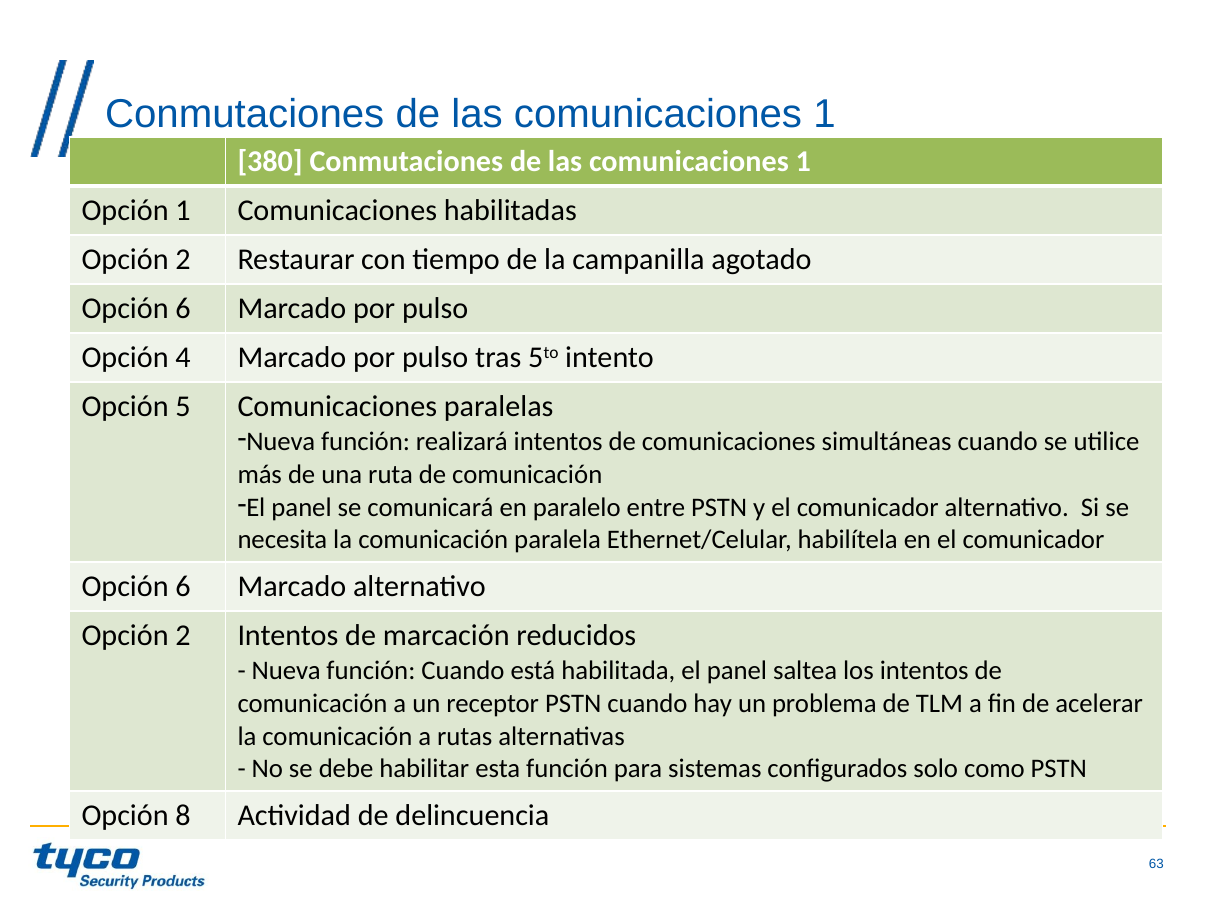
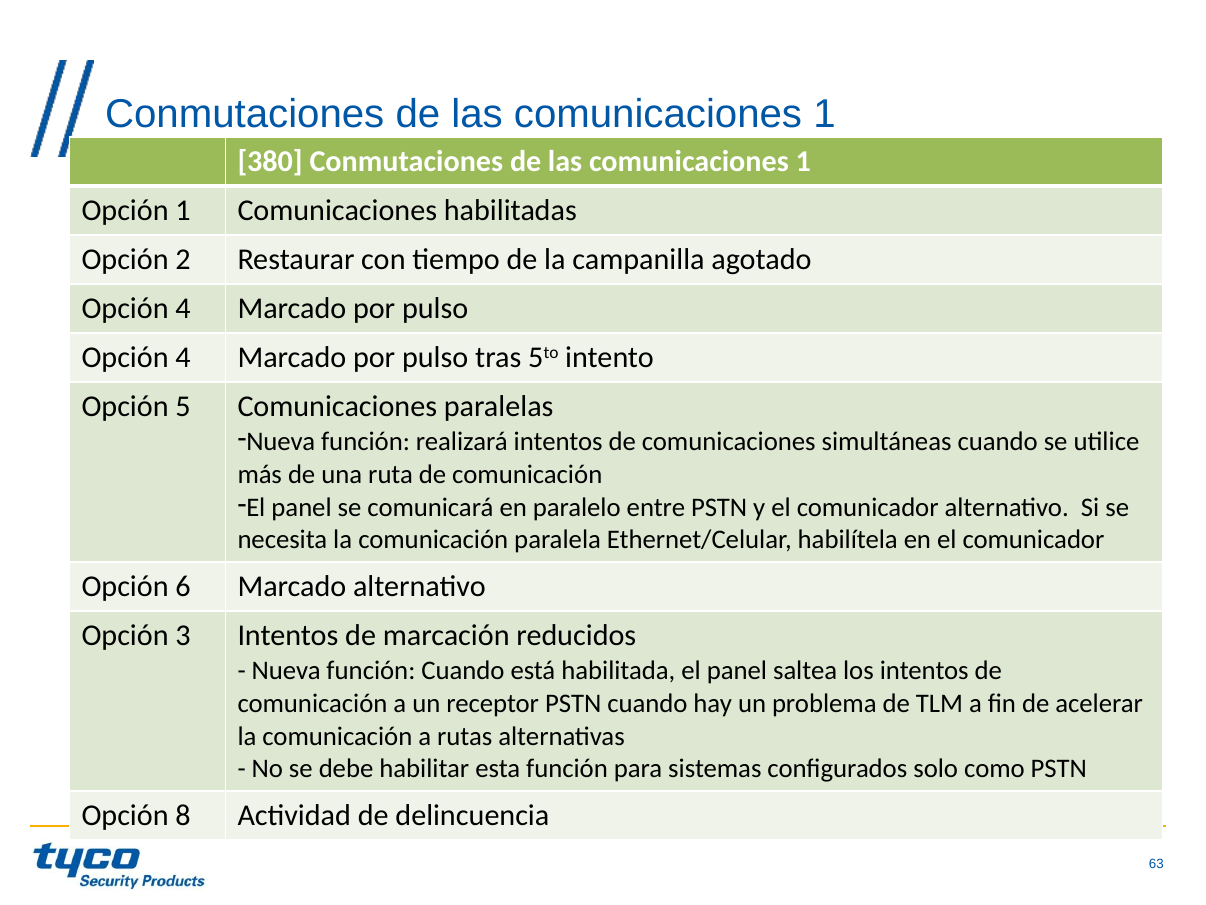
6 at (183, 309): 6 -> 4
2 at (183, 636): 2 -> 3
